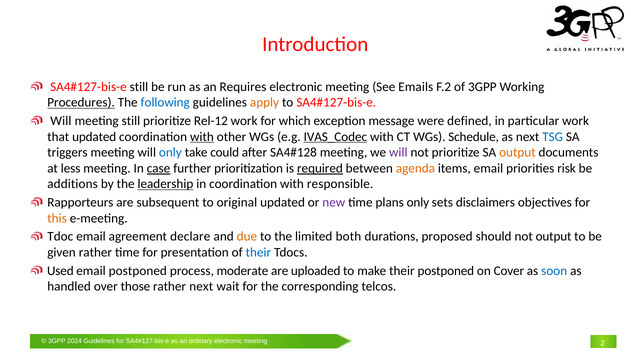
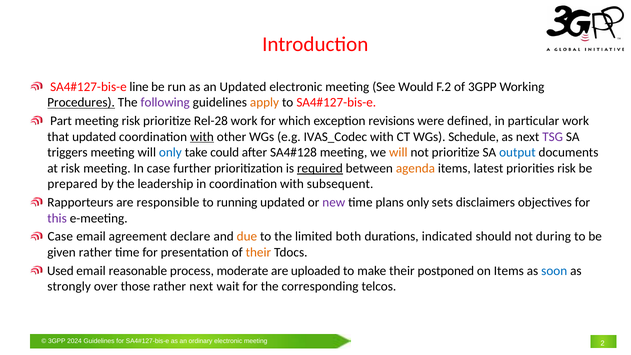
still at (139, 87): still -> line
an Requires: Requires -> Updated
Emails: Emails -> Would
following colour: blue -> purple
Will at (61, 121): Will -> Part
meeting still: still -> risk
Rel-12: Rel-12 -> Rel-28
message: message -> revisions
IVAS_Codec underline: present -> none
TSG colour: blue -> purple
will at (398, 152) colour: purple -> orange
output at (517, 152) colour: orange -> blue
at less: less -> risk
case at (159, 168) underline: present -> none
items email: email -> latest
additions: additions -> prepared
leadership underline: present -> none
responsible: responsible -> subsequent
subsequent: subsequent -> responsible
original: original -> running
this colour: orange -> purple
Tdoc at (60, 237): Tdoc -> Case
proposed: proposed -> indicated
not output: output -> during
their at (258, 252) colour: blue -> orange
email postponed: postponed -> reasonable
on Cover: Cover -> Items
handled: handled -> strongly
